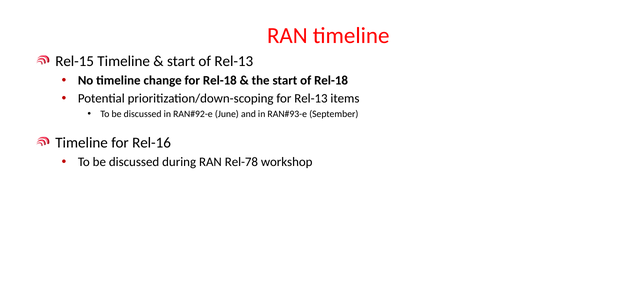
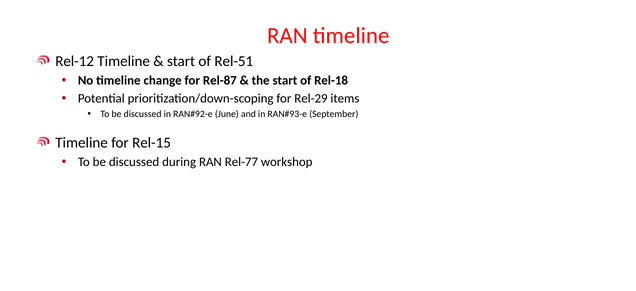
Rel-15: Rel-15 -> Rel-12
of Rel-13: Rel-13 -> Rel-51
for Rel-18: Rel-18 -> Rel-87
for Rel-13: Rel-13 -> Rel-29
Rel-16: Rel-16 -> Rel-15
Rel-78: Rel-78 -> Rel-77
